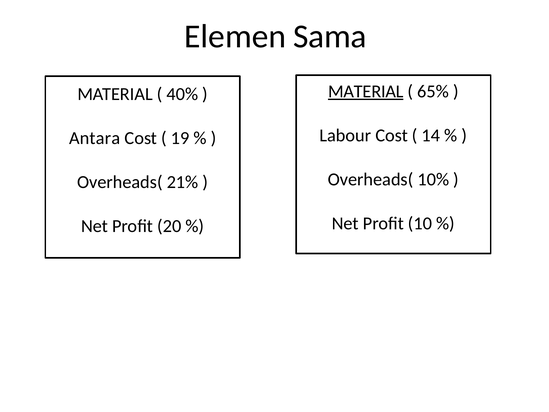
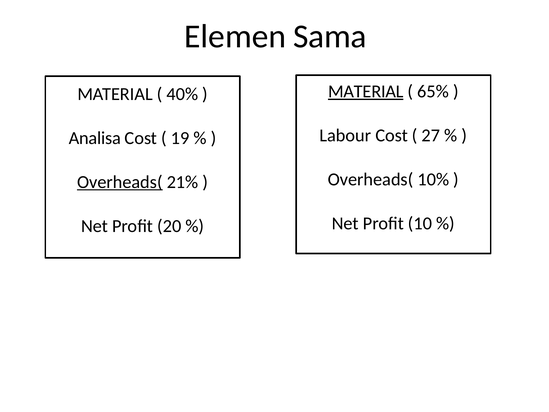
14: 14 -> 27
Antara: Antara -> Analisa
Overheads( at (120, 182) underline: none -> present
